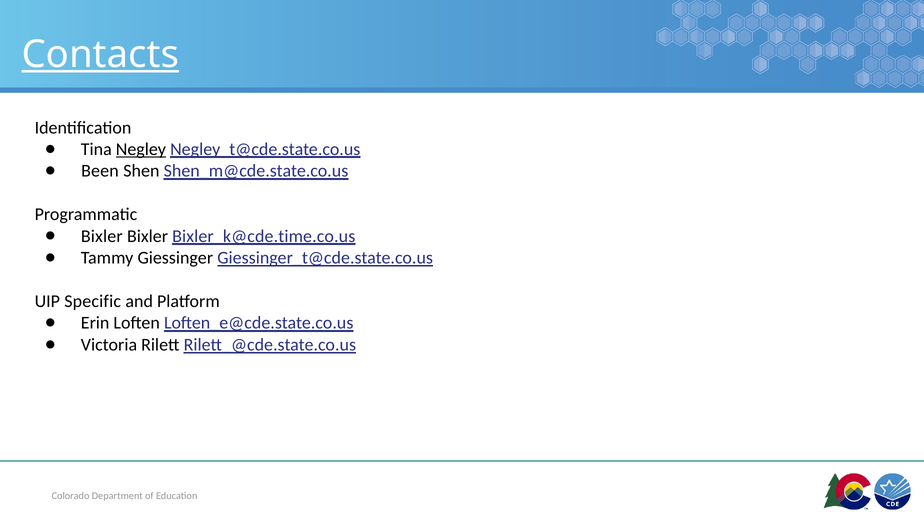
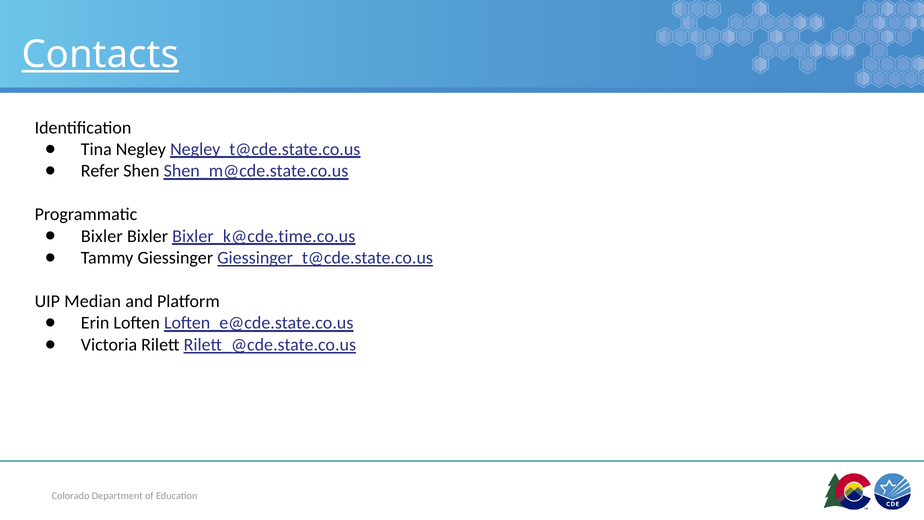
Negley underline: present -> none
Been: Been -> Refer
Specific: Specific -> Median
